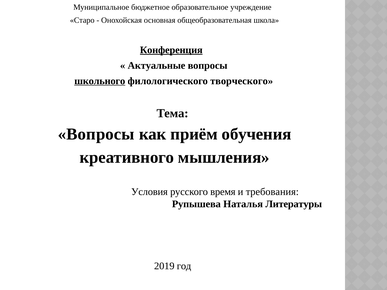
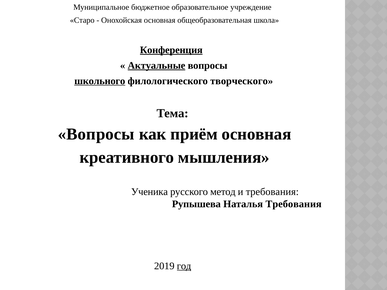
Актуальные underline: none -> present
приём обучения: обучения -> основная
Условия: Условия -> Ученика
время: время -> метод
Наталья Литературы: Литературы -> Требования
год underline: none -> present
